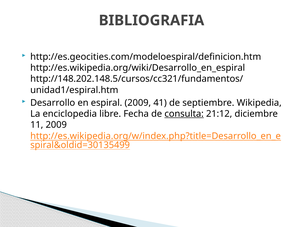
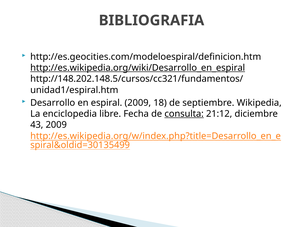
http://es.wikipedia.org/wiki/Desarrollo_en_espiral underline: none -> present
41: 41 -> 18
11: 11 -> 43
